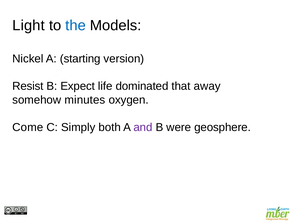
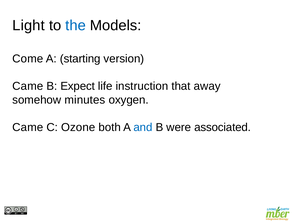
Nickel: Nickel -> Come
Resist at (28, 86): Resist -> Came
dominated: dominated -> instruction
Come at (28, 127): Come -> Came
Simply: Simply -> Ozone
and colour: purple -> blue
geosphere: geosphere -> associated
